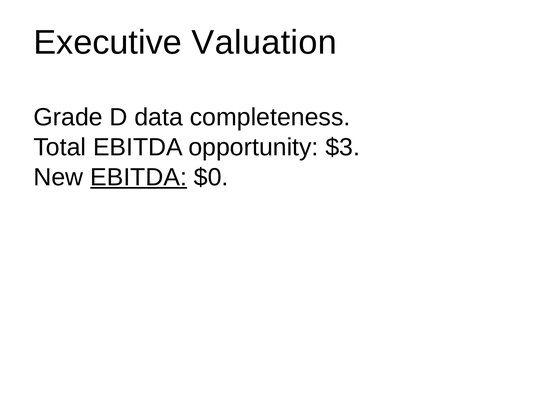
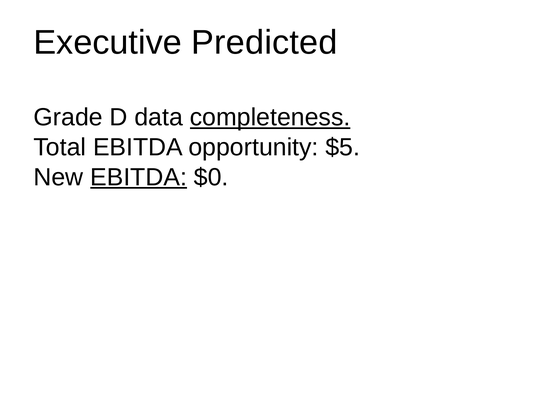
Valuation: Valuation -> Predicted
completeness underline: none -> present
$3: $3 -> $5
